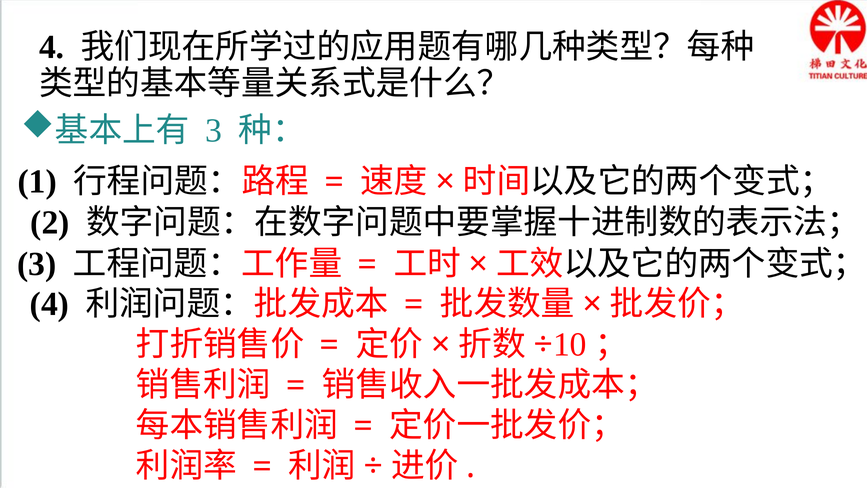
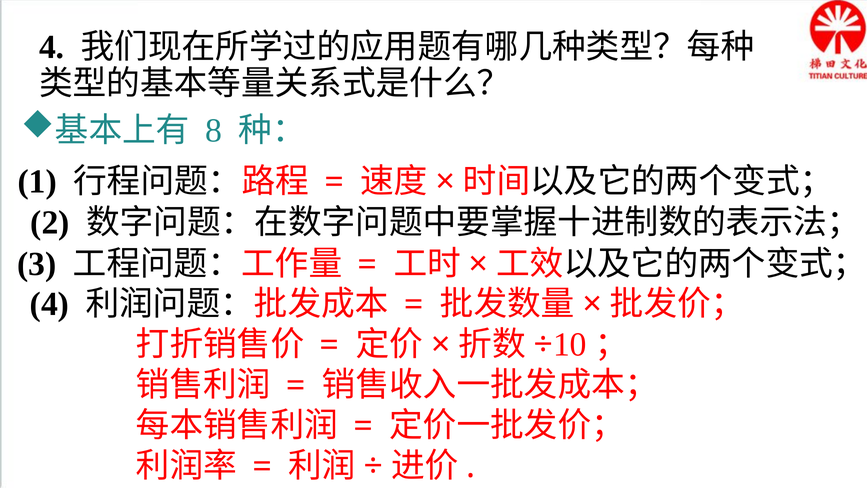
3 at (214, 130): 3 -> 8
